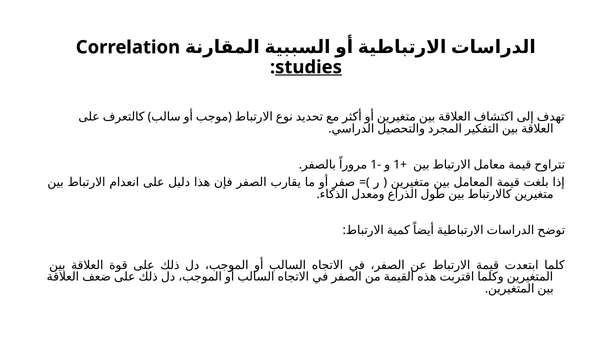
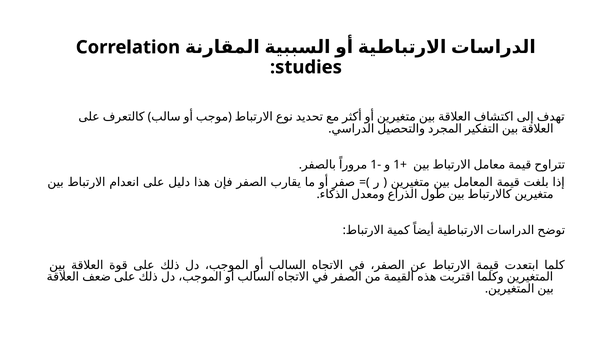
studies underline: present -> none
